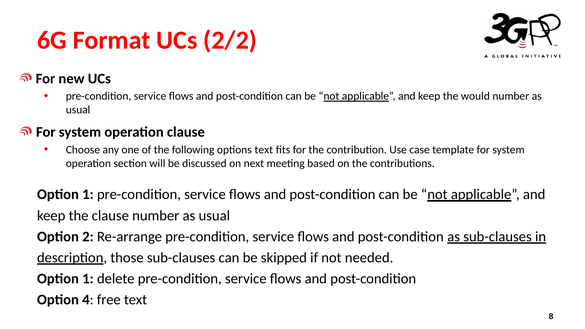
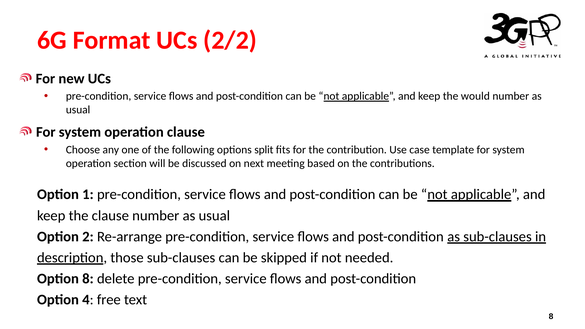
options text: text -> split
1 at (88, 279): 1 -> 8
